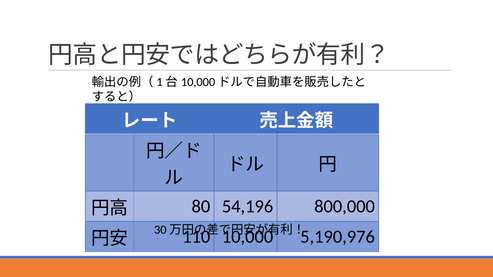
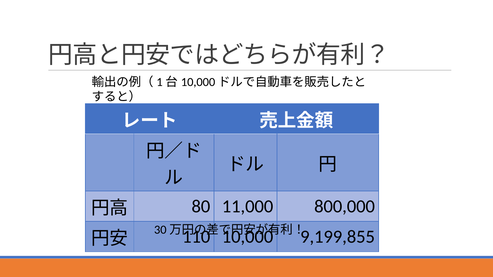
54,196: 54,196 -> 11,000
5,190,976: 5,190,976 -> 9,199,855
